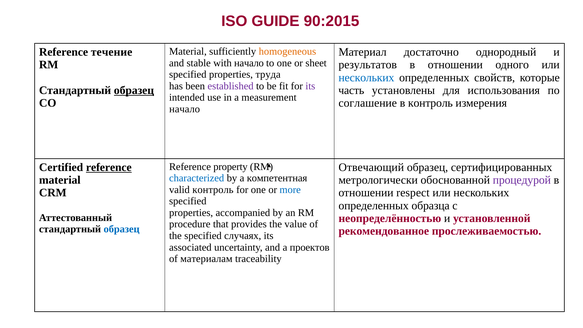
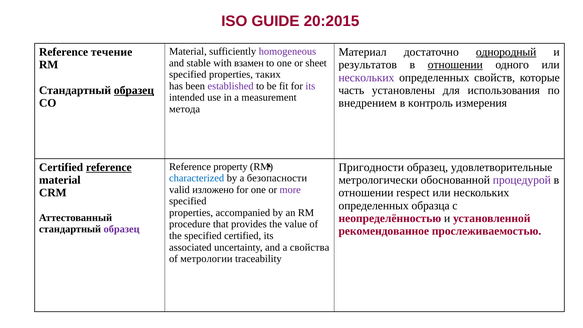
90:2015: 90:2015 -> 20:2015
homogeneous colour: orange -> purple
однородный underline: none -> present
with начало: начало -> взамен
отношении at (455, 65) underline: none -> present
труда: труда -> таких
нескольких at (366, 78) colour: blue -> purple
соглашение: соглашение -> внедрением
начало at (185, 109): начало -> метода
Отвечающий: Отвечающий -> Пригодности
сертифицированных: сертифицированных -> удовлетворительные
компетентная: компетентная -> безопасности
valid контроль: контроль -> изложено
more colour: blue -> purple
образец at (122, 229) colour: blue -> purple
случаях: случаях -> certified
проектов: проектов -> свойства
материалам: материалам -> метрологии
